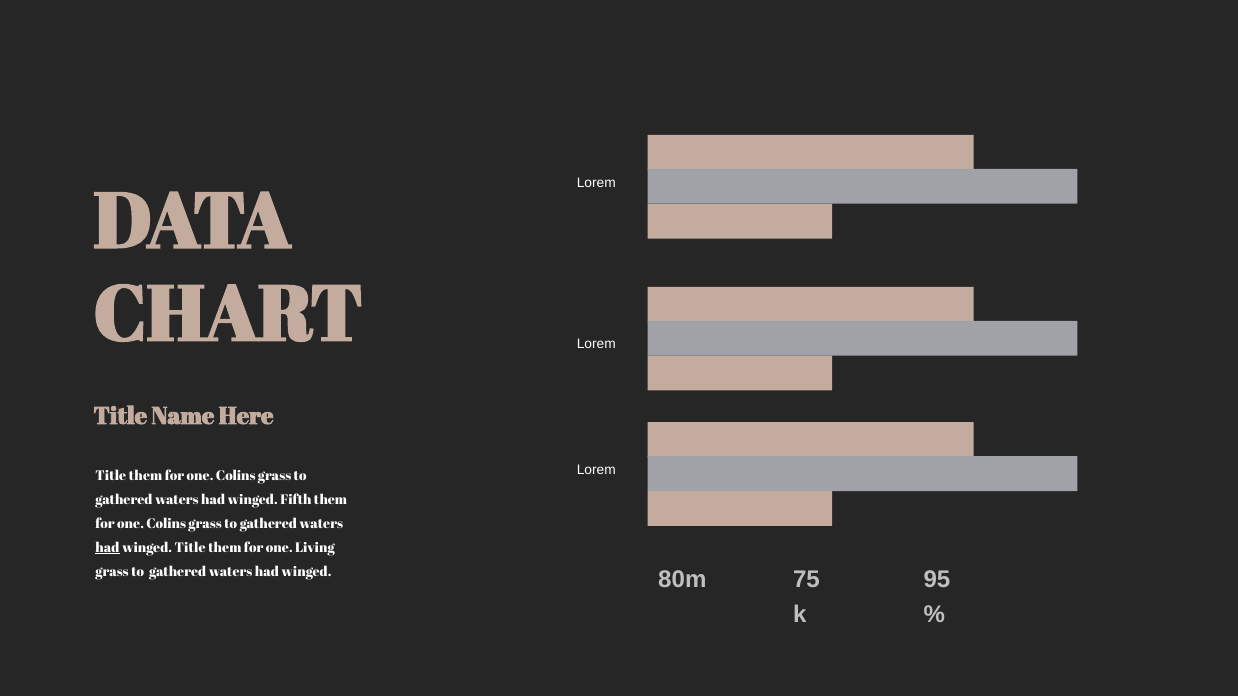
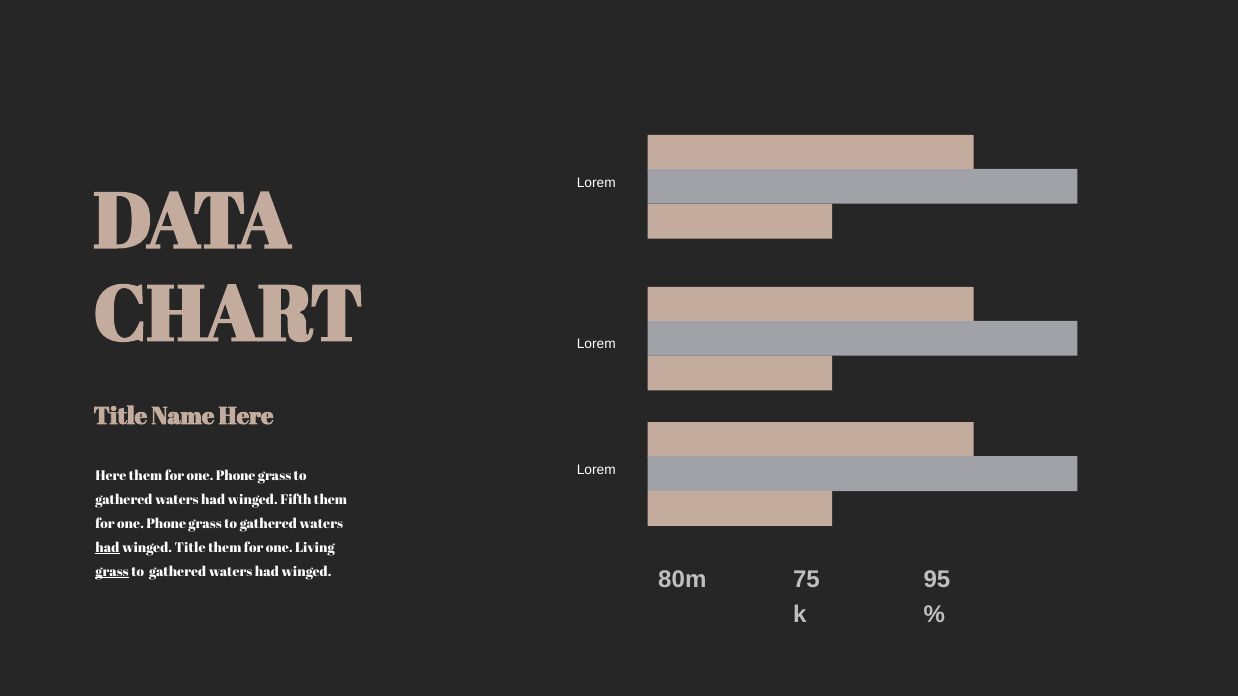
Title at (111, 476): Title -> Here
Colins at (236, 476): Colins -> Phone
Colins at (166, 524): Colins -> Phone
grass at (112, 572) underline: none -> present
